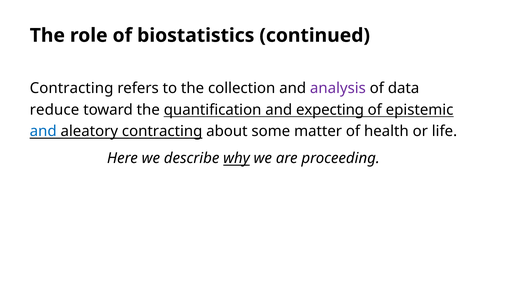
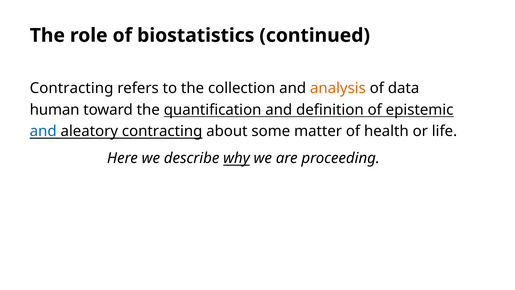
analysis colour: purple -> orange
reduce: reduce -> human
expecting: expecting -> definition
